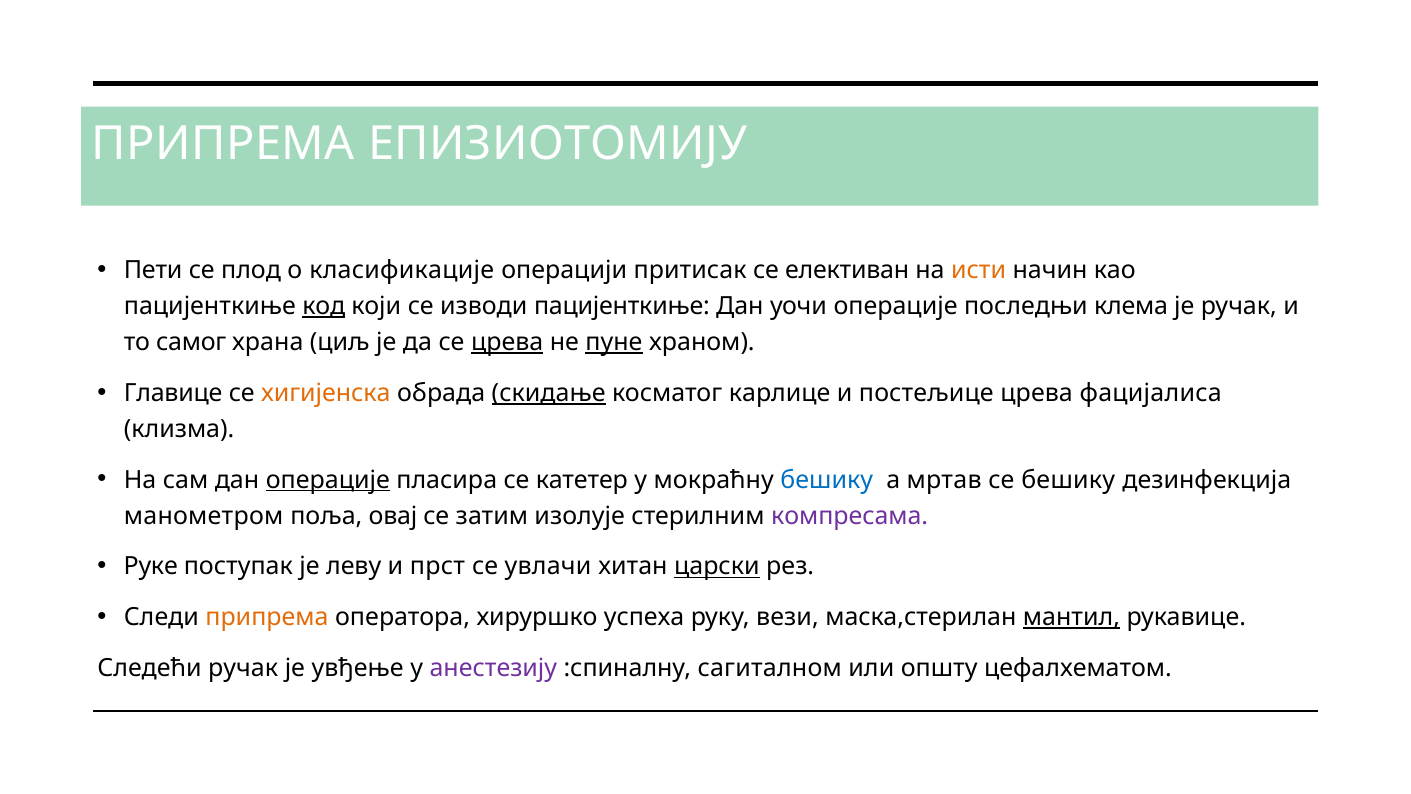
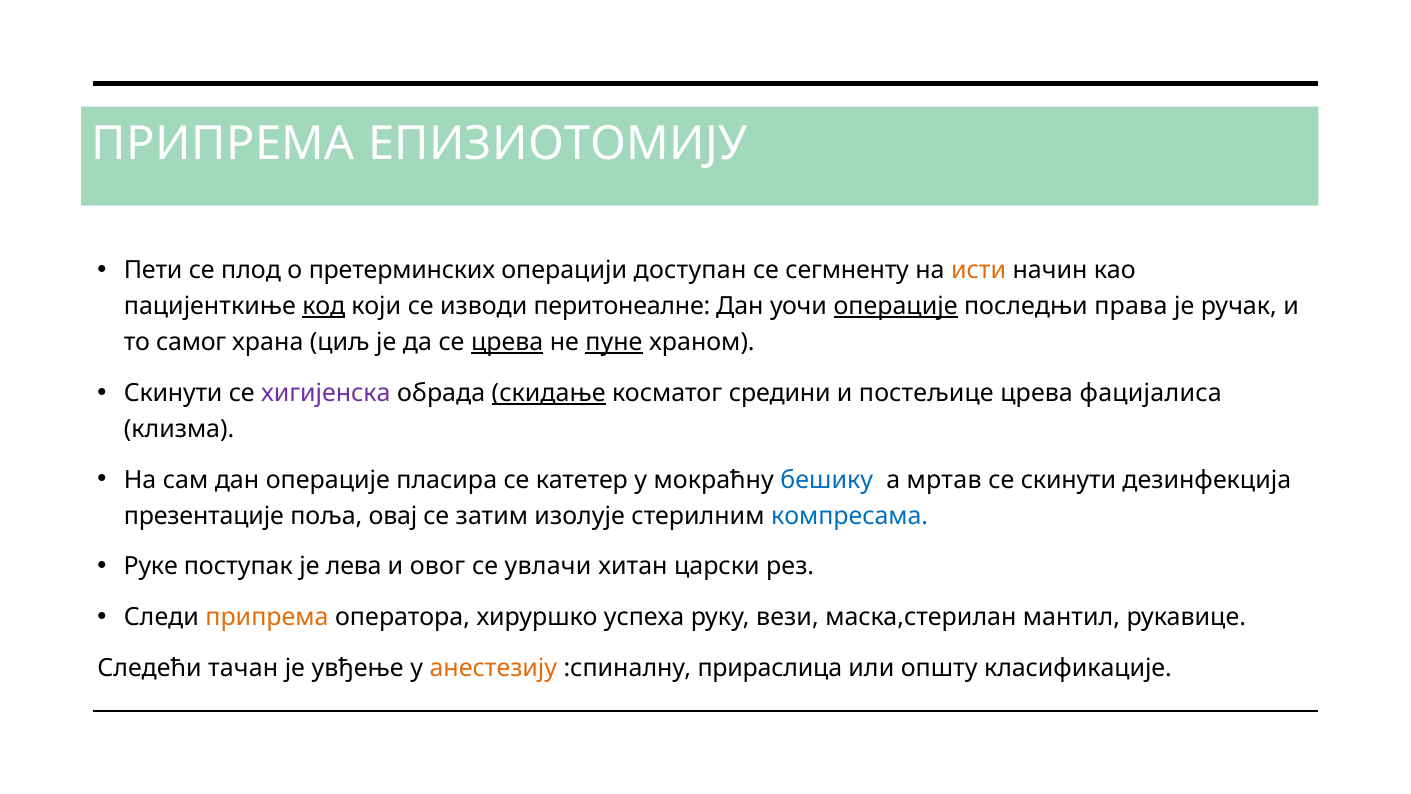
класификације: класификације -> претерминских
притисак: притисак -> доступан
елективан: елективан -> сегмненту
изводи пацијенткиње: пацијенткиње -> перитонеалне
операције at (896, 306) underline: none -> present
клема: клема -> права
Главице at (173, 393): Главице -> Скинути
хигијенска colour: orange -> purple
карлице: карлице -> средини
операције at (328, 480) underline: present -> none
се бешику: бешику -> скинути
манометром: манометром -> презентације
компресама colour: purple -> blue
леву: леву -> лева
прст: прст -> овог
царски underline: present -> none
мантил underline: present -> none
Следећи ручак: ручак -> тачан
анестезију colour: purple -> orange
сагиталном: сагиталном -> прираслица
цефалхематом: цефалхематом -> класификације
